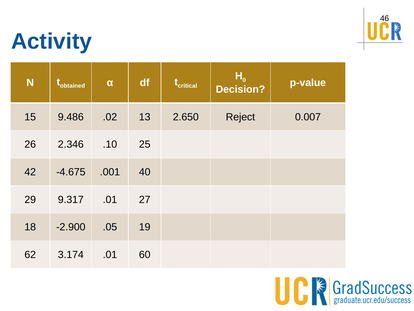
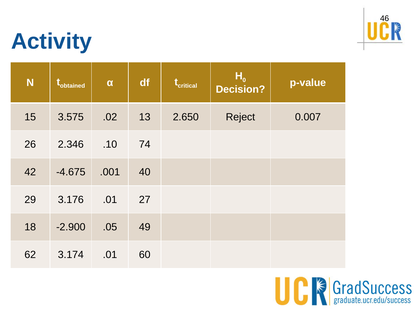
9.486: 9.486 -> 3.575
25: 25 -> 74
9.317: 9.317 -> 3.176
19: 19 -> 49
